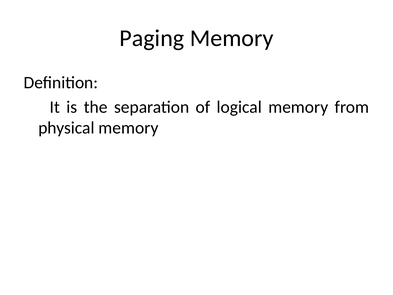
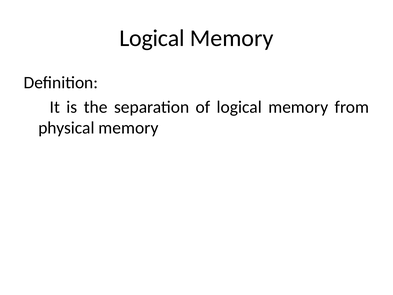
Paging at (152, 38): Paging -> Logical
